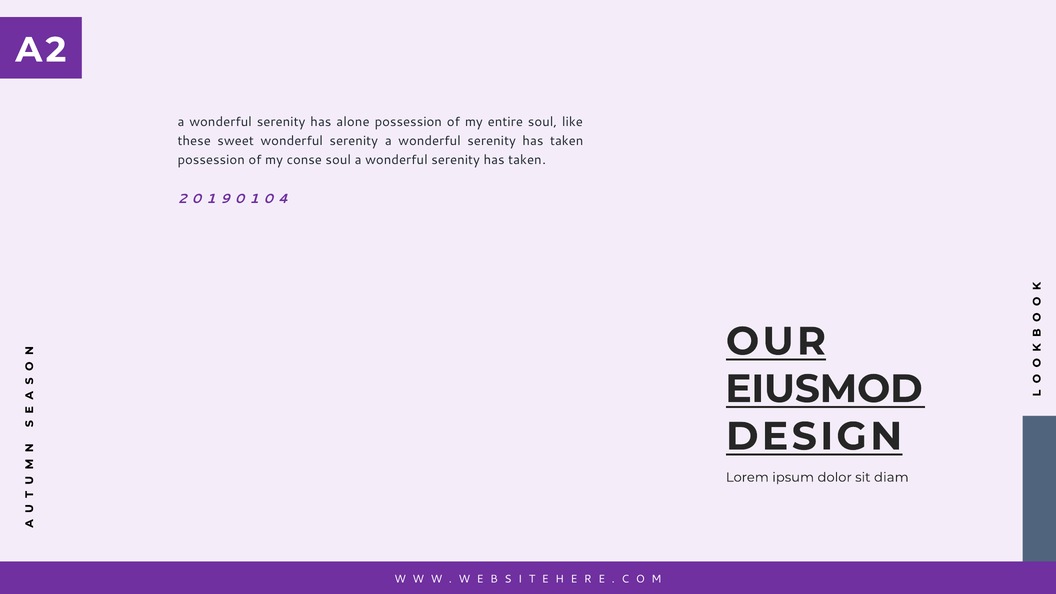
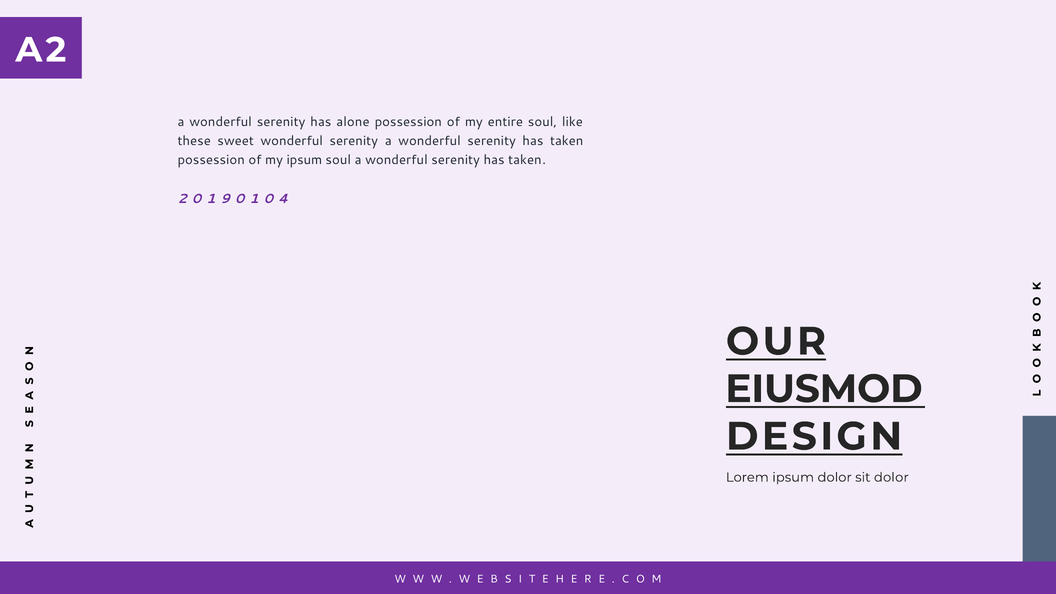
my conse: conse -> ipsum
sit diam: diam -> dolor
